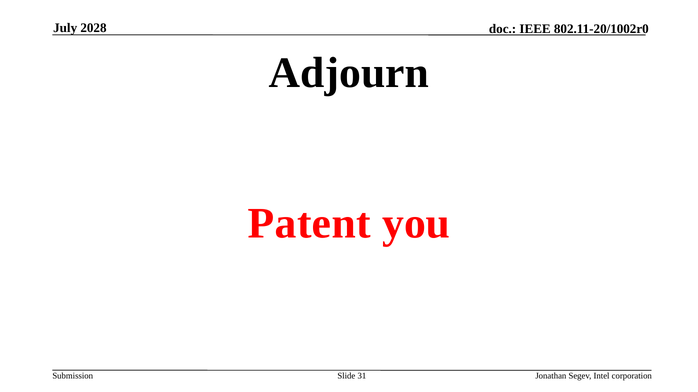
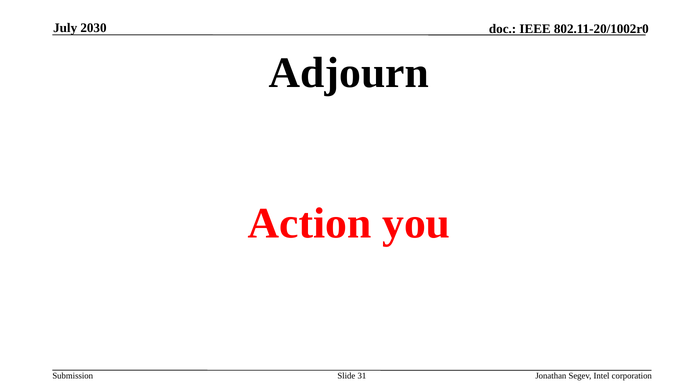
2028: 2028 -> 2030
Patent: Patent -> Action
